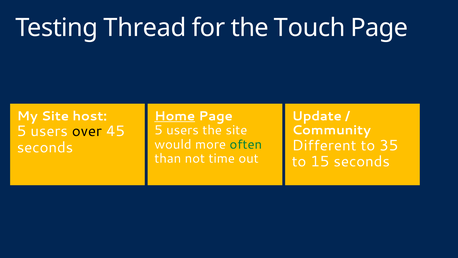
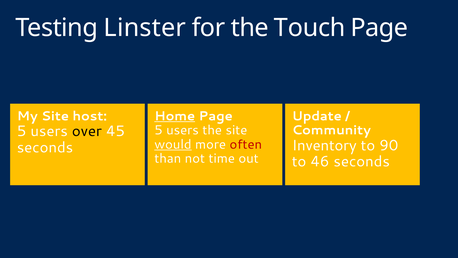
Thread: Thread -> Linster
would underline: none -> present
often colour: green -> red
Different: Different -> Inventory
35: 35 -> 90
15: 15 -> 46
